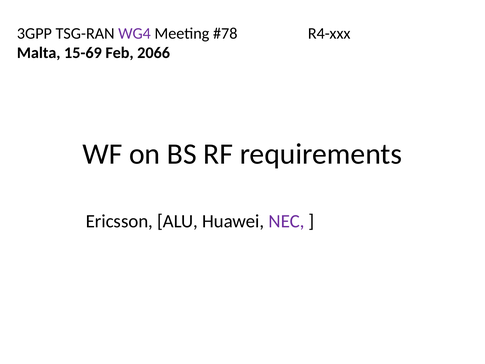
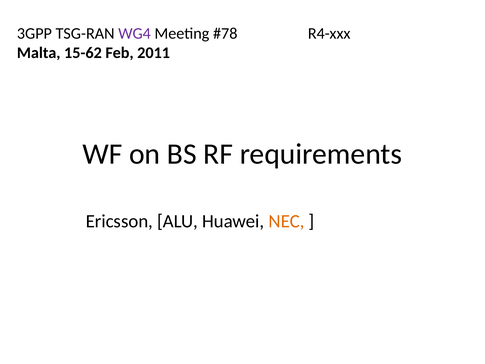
15-69: 15-69 -> 15-62
2066: 2066 -> 2011
NEC colour: purple -> orange
